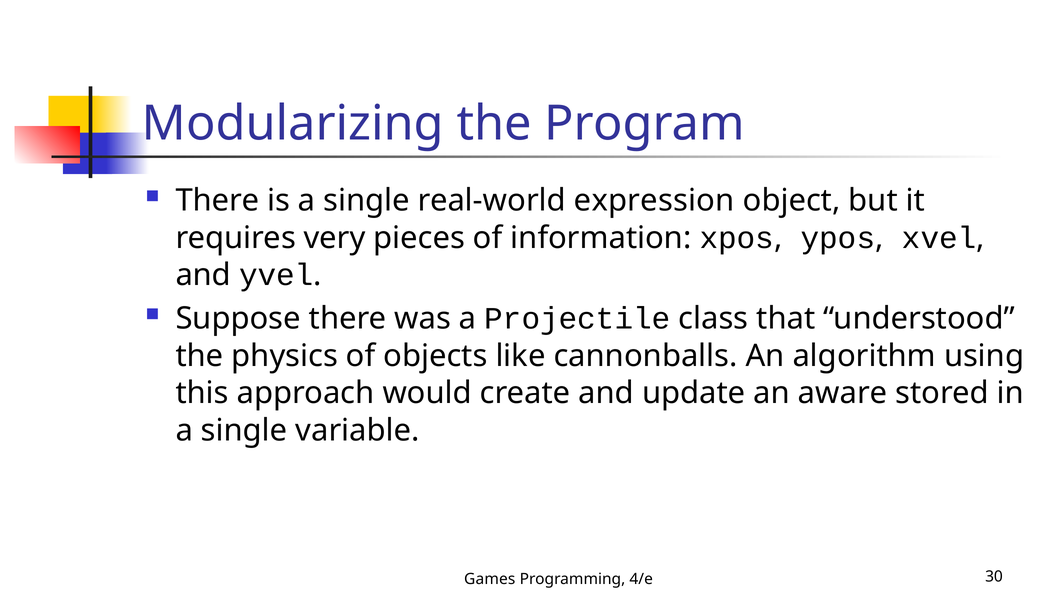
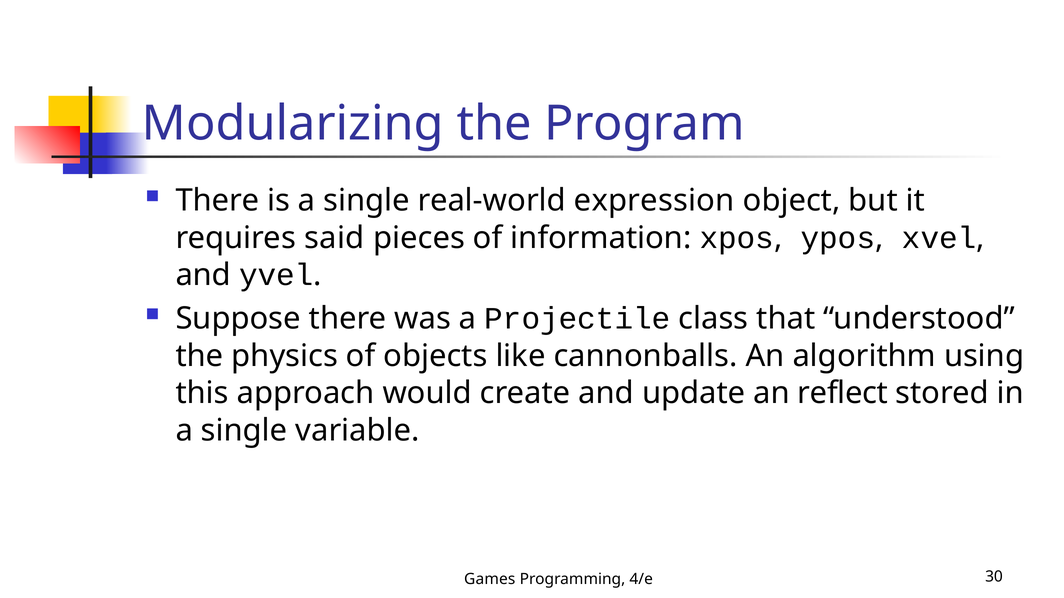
very: very -> said
aware: aware -> reflect
